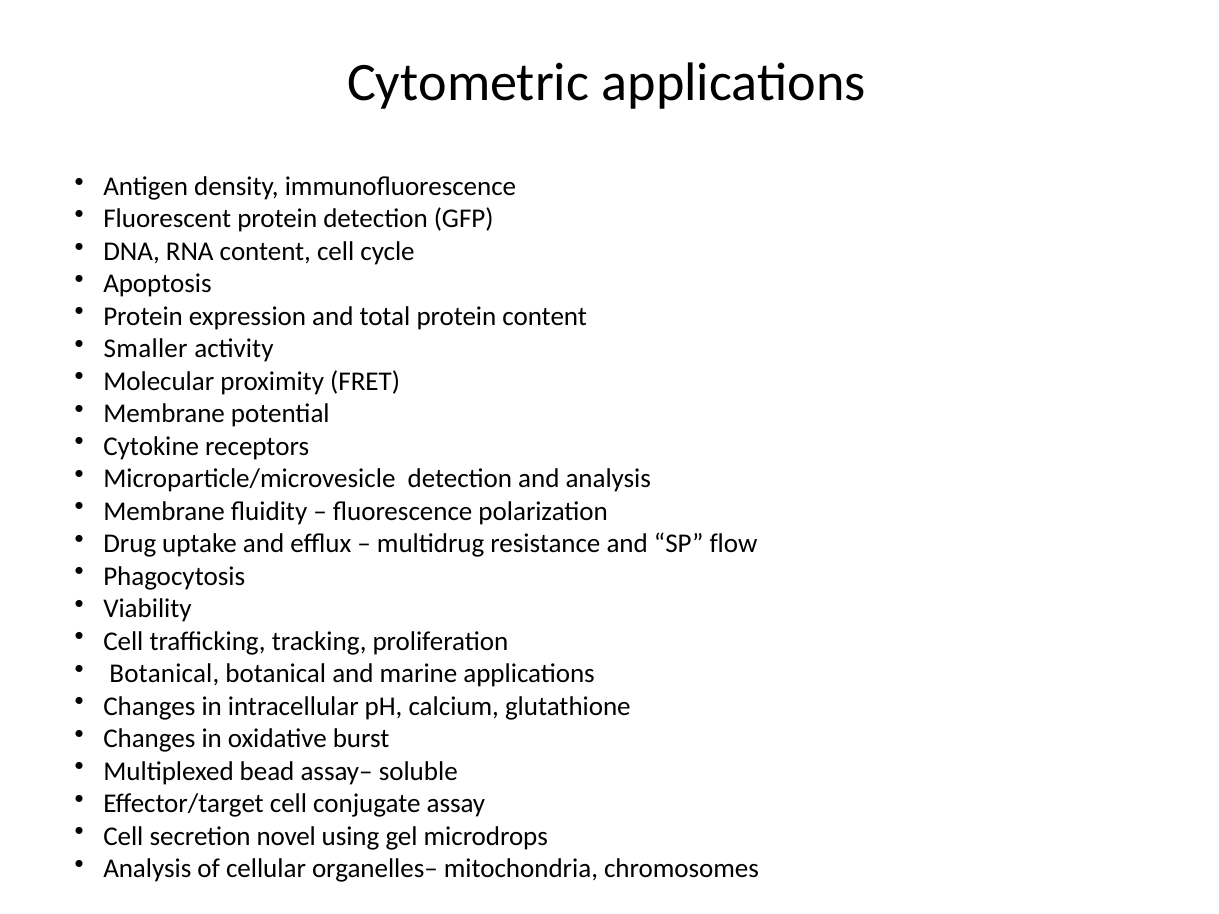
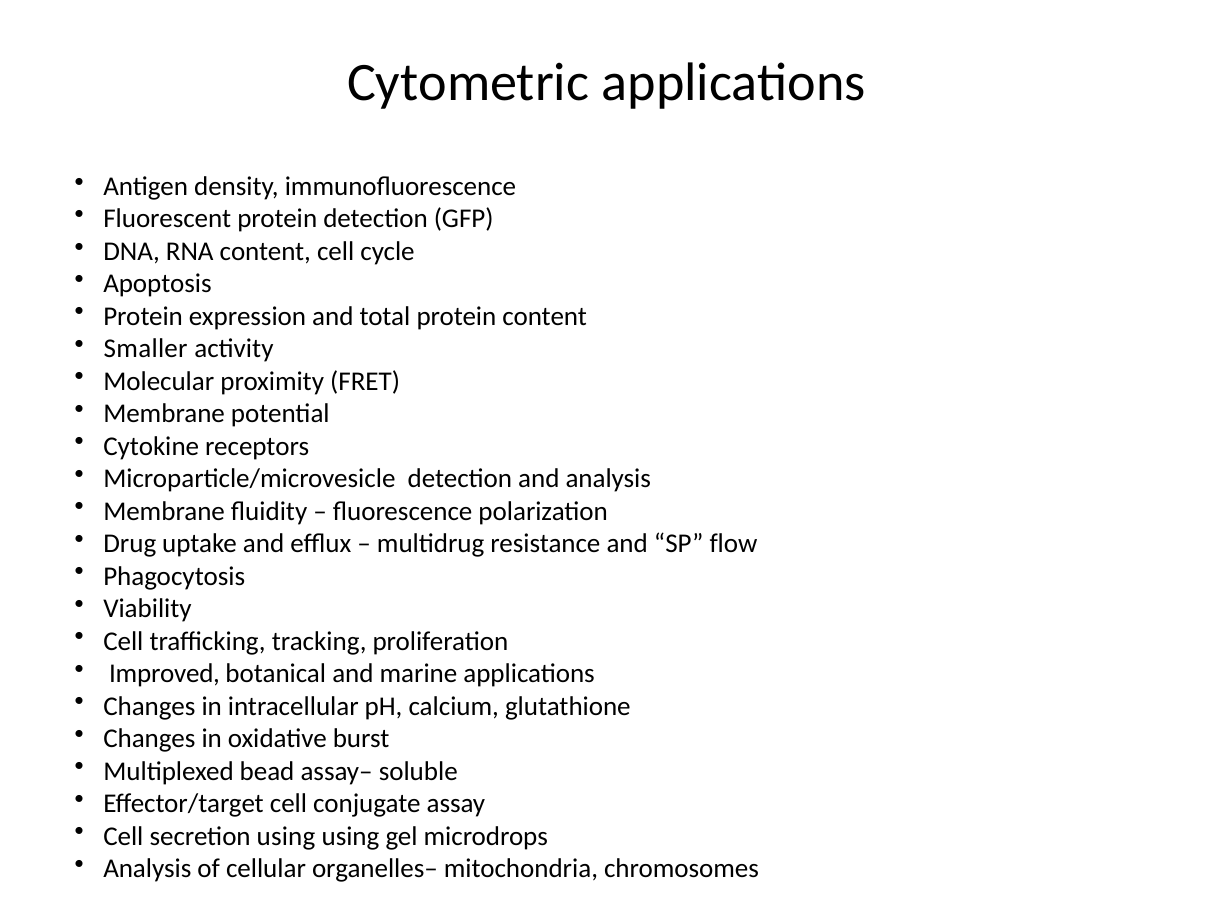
Botanical at (164, 674): Botanical -> Improved
secretion novel: novel -> using
